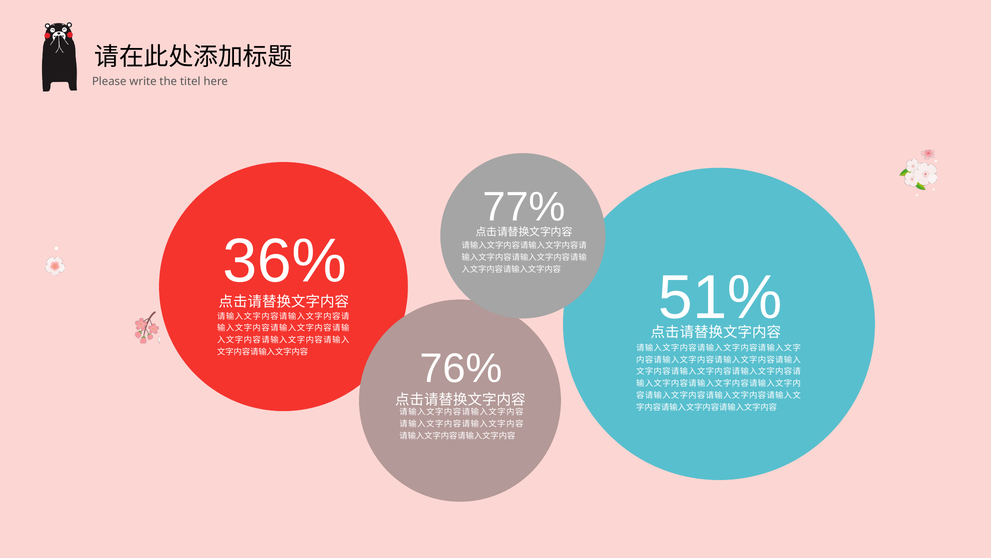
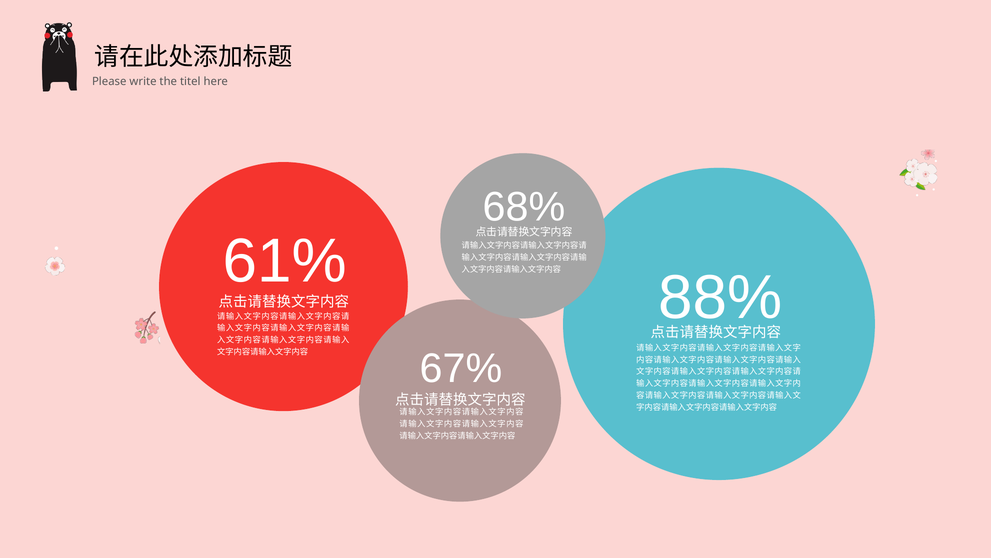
77%: 77% -> 68%
36%: 36% -> 61%
51%: 51% -> 88%
76%: 76% -> 67%
